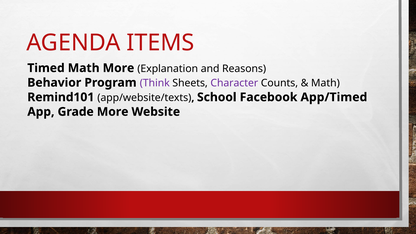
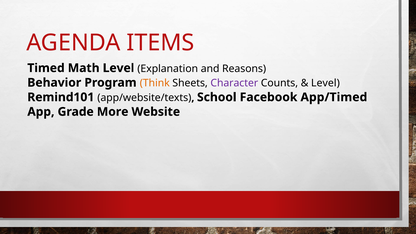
Math More: More -> Level
Think colour: purple -> orange
Math at (325, 83): Math -> Level
